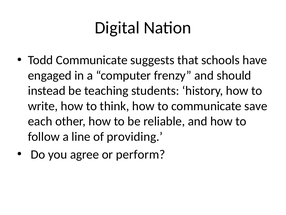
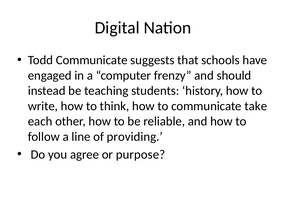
save: save -> take
perform: perform -> purpose
